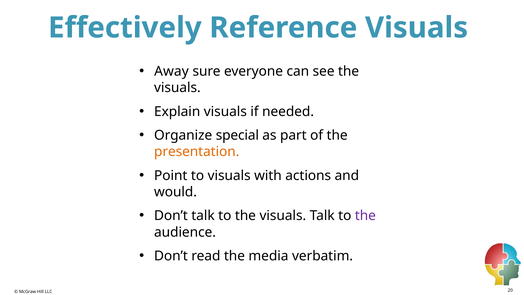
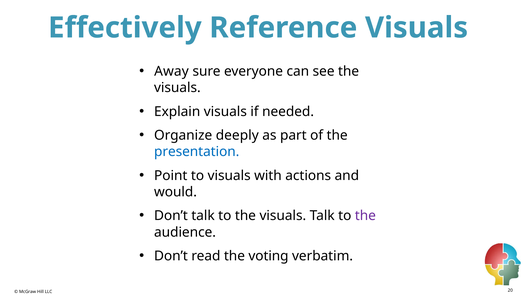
special: special -> deeply
presentation colour: orange -> blue
media: media -> voting
